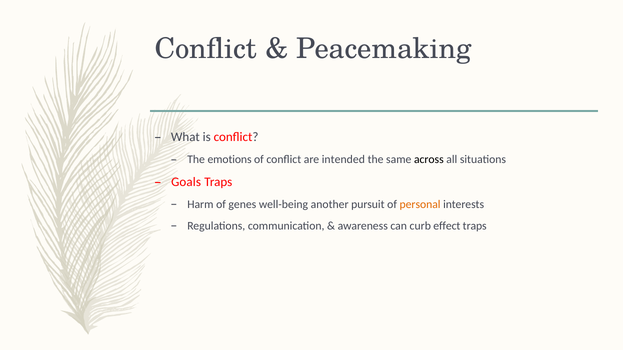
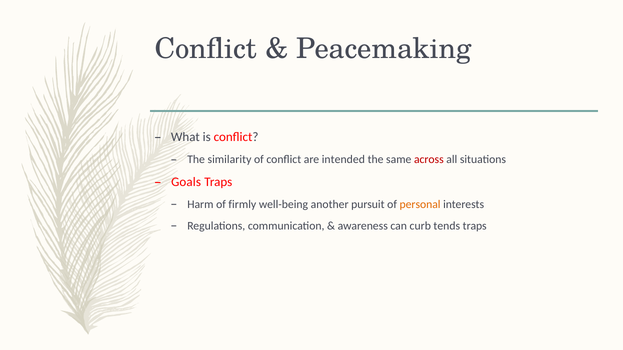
emotions: emotions -> similarity
across colour: black -> red
genes: genes -> firmly
effect: effect -> tends
